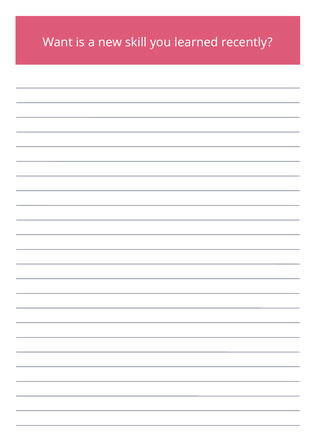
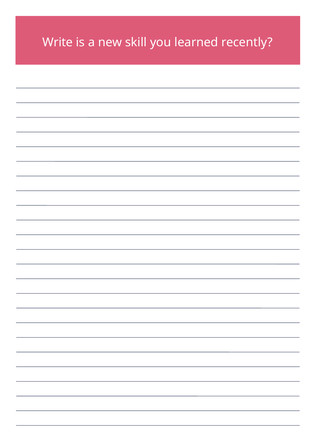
Want: Want -> Write
